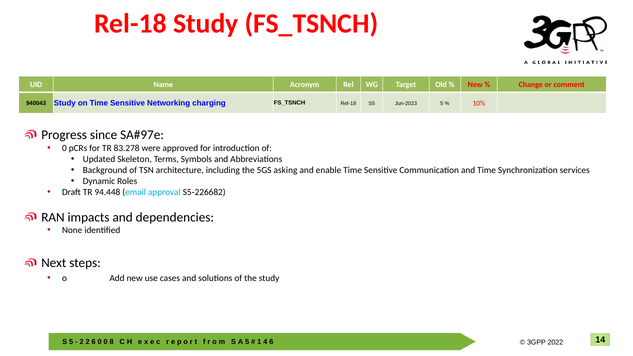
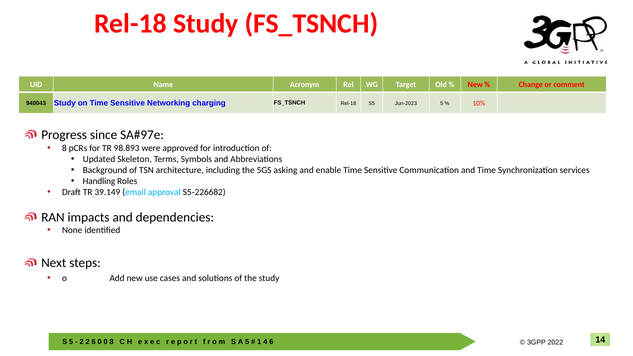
0 at (64, 148): 0 -> 8
83.278: 83.278 -> 98.893
Dynamic: Dynamic -> Handling
94.448: 94.448 -> 39.149
